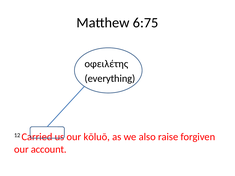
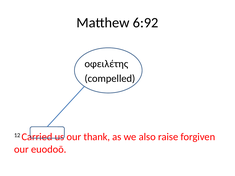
6:75: 6:75 -> 6:92
everything: everything -> compelled
kōluō: kōluō -> thank
account: account -> euodoō
